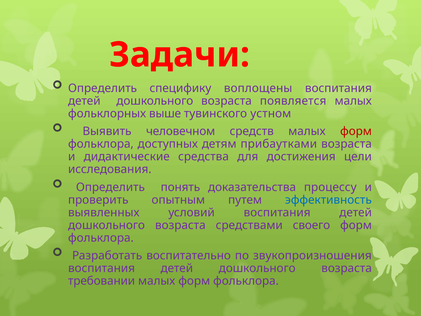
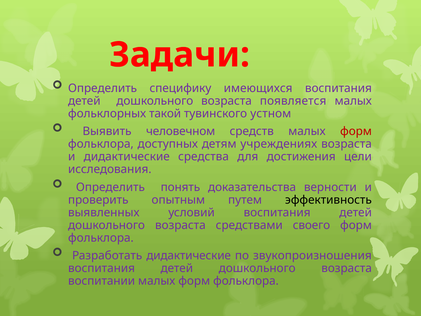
воплощены: воплощены -> имеющихся
выше: выше -> такой
прибаутками: прибаутками -> учреждениях
процессу: процессу -> верности
эффективность colour: blue -> black
Разработать воспитательно: воспитательно -> дидактические
требовании: требовании -> воспитании
